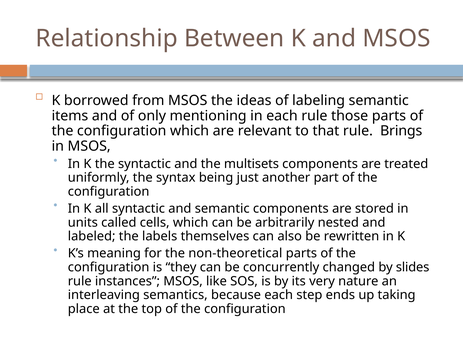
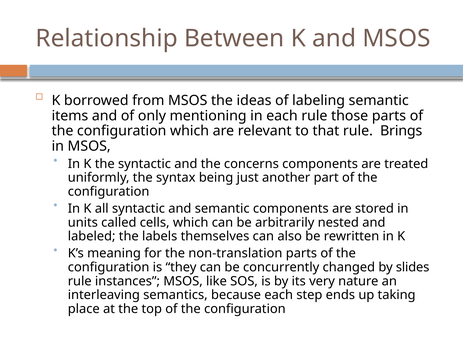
multisets: multisets -> concerns
non-theoretical: non-theoretical -> non-translation
